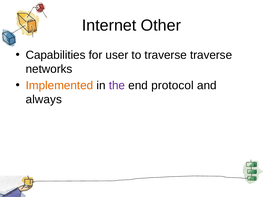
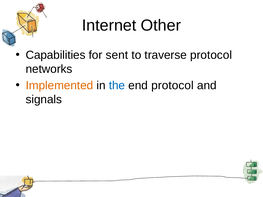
user: user -> sent
traverse traverse: traverse -> protocol
the colour: purple -> blue
always: always -> signals
